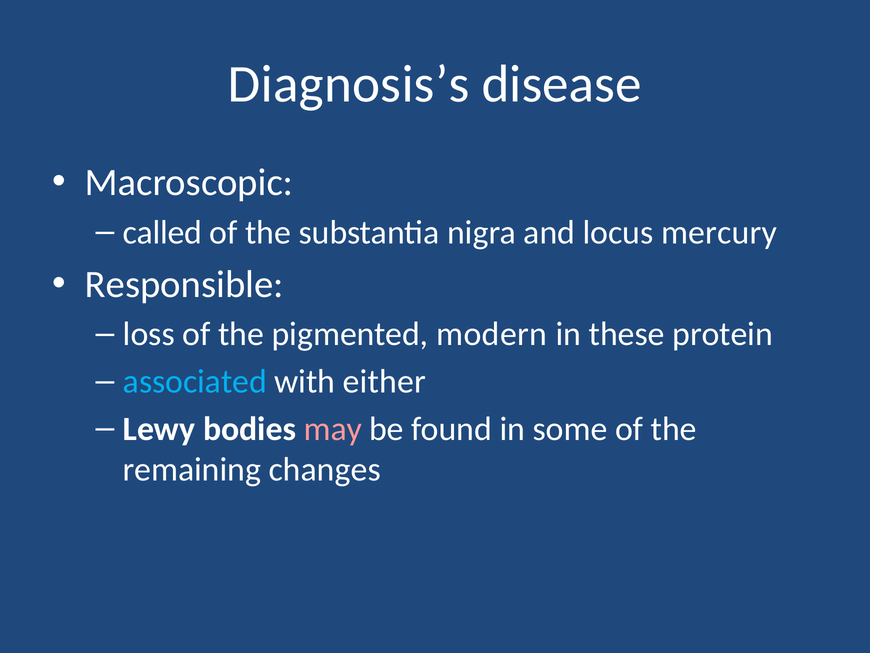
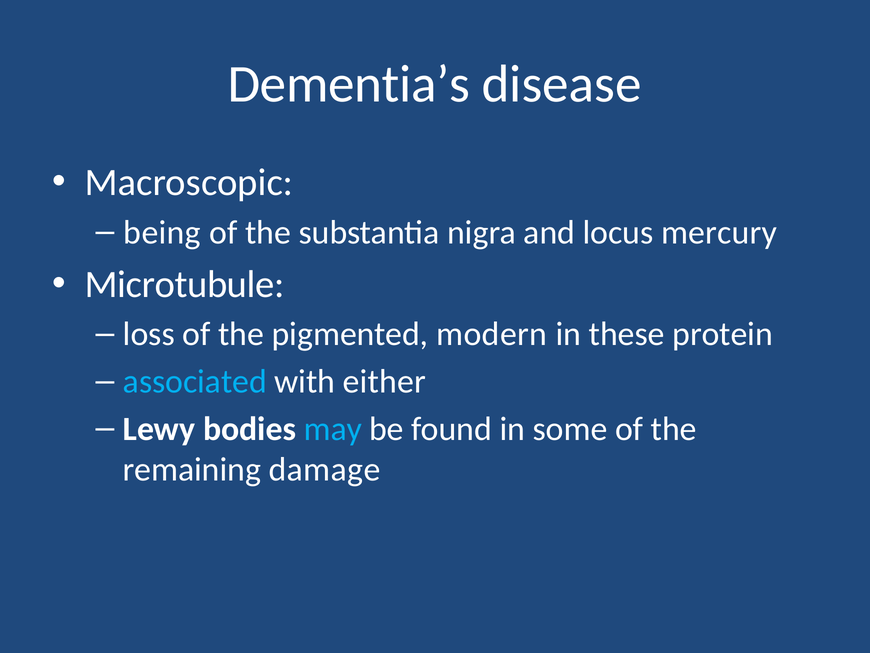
Diagnosis’s: Diagnosis’s -> Dementia’s
called: called -> being
Responsible: Responsible -> Microtubule
may colour: pink -> light blue
changes: changes -> damage
